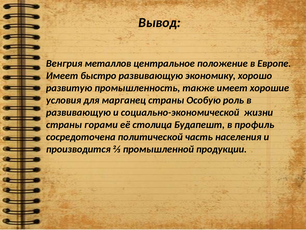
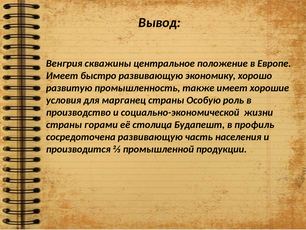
металлов: металлов -> скважины
развивающую at (78, 112): развивающую -> производство
сосредоточена политической: политической -> развивающую
